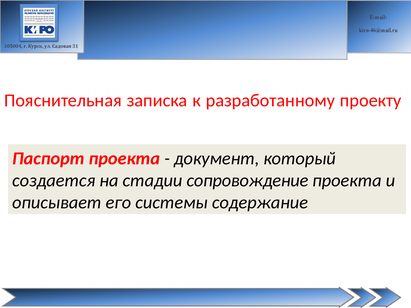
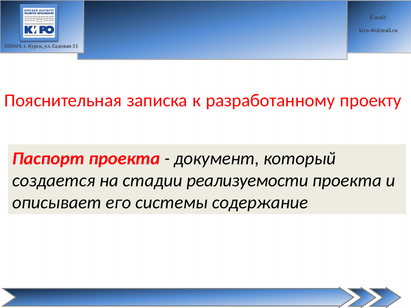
сопровождение: сопровождение -> реализуемости
